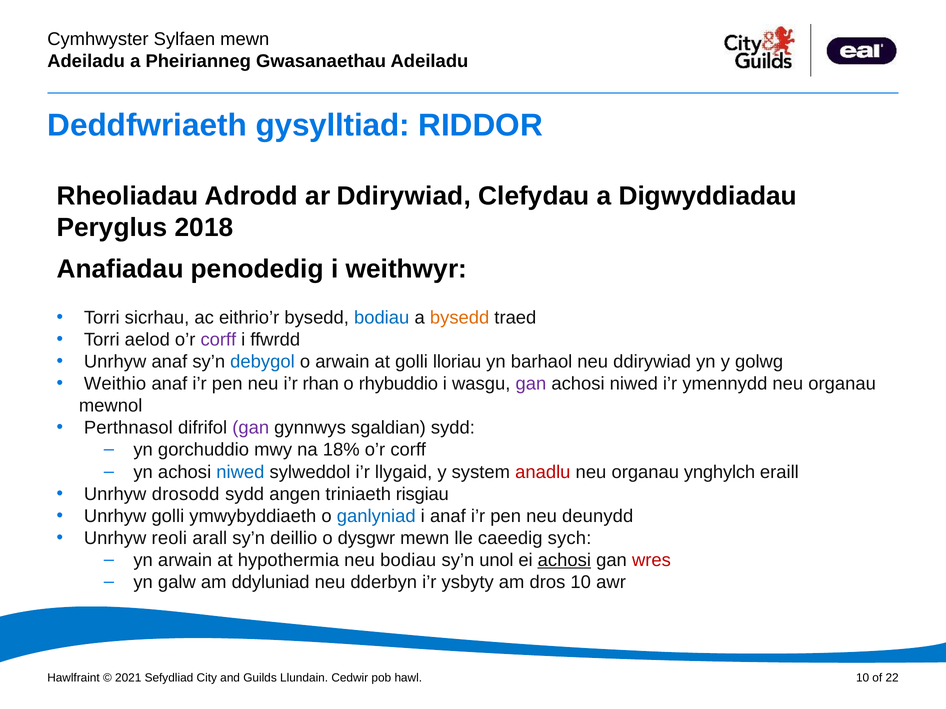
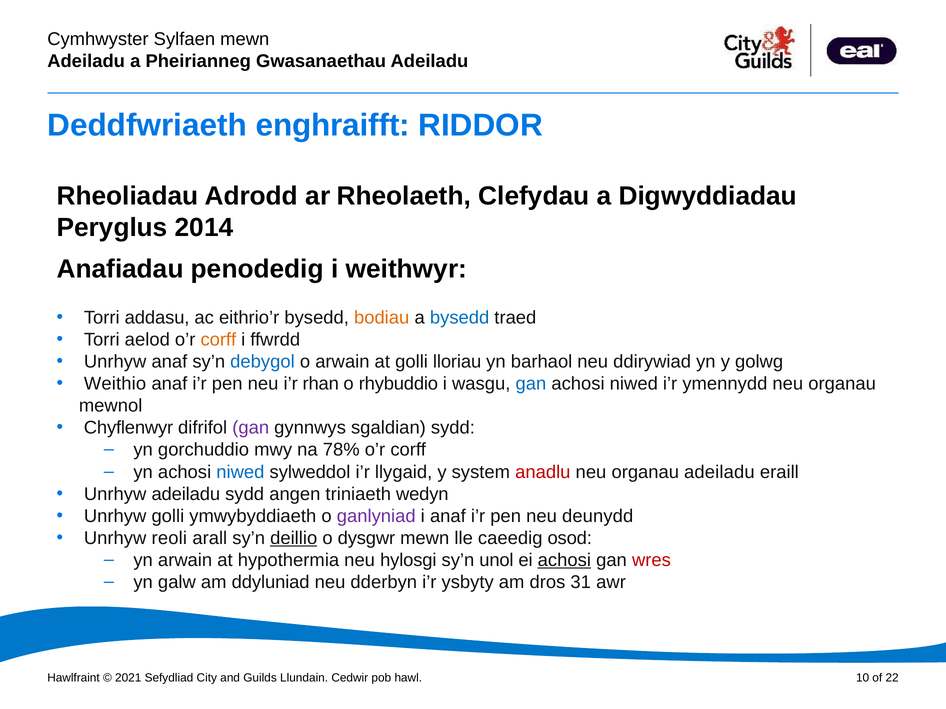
gysylltiad: gysylltiad -> enghraifft
ar Ddirywiad: Ddirywiad -> Rheolaeth
2018: 2018 -> 2014
sicrhau: sicrhau -> addasu
bodiau at (382, 318) colour: blue -> orange
bysedd at (460, 318) colour: orange -> blue
corff at (218, 340) colour: purple -> orange
gan at (531, 384) colour: purple -> blue
Perthnasol: Perthnasol -> Chyflenwyr
18%: 18% -> 78%
organau ynghylch: ynghylch -> adeiladu
Unrhyw drosodd: drosodd -> adeiladu
risgiau: risgiau -> wedyn
ganlyniad colour: blue -> purple
deillio underline: none -> present
sych: sych -> osod
neu bodiau: bodiau -> hylosgi
dros 10: 10 -> 31
